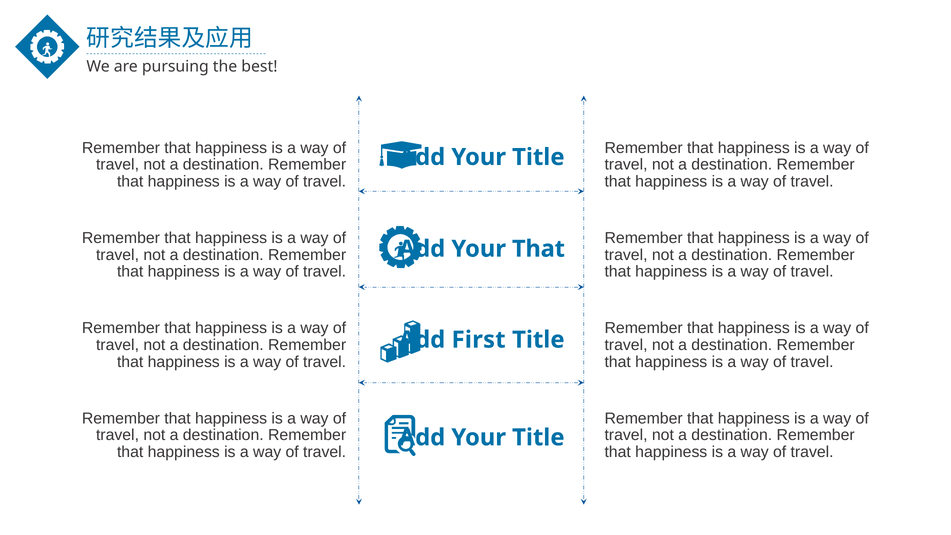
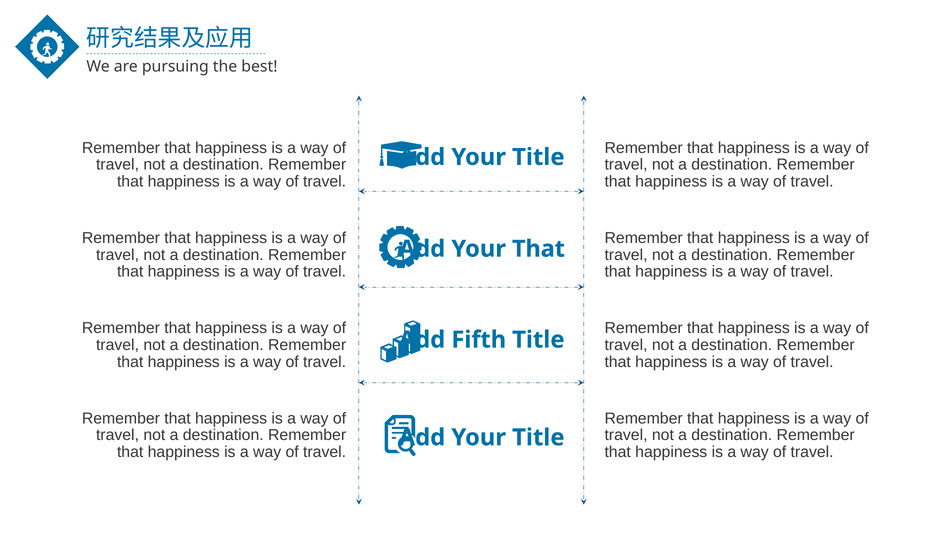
First: First -> Fifth
